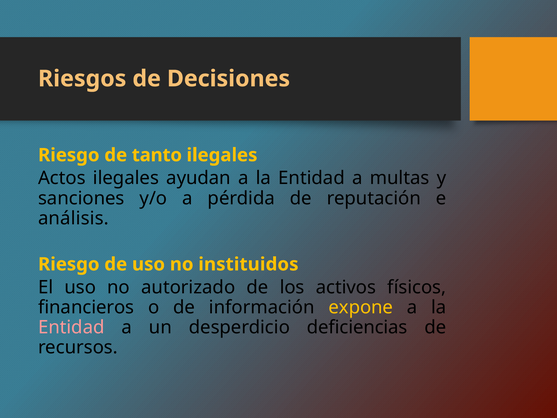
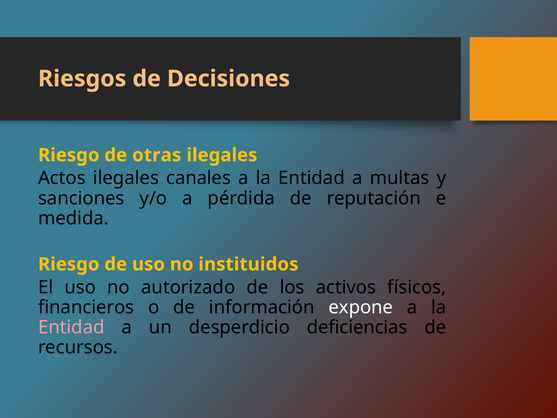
tanto: tanto -> otras
ayudan: ayudan -> canales
análisis: análisis -> medida
expone colour: yellow -> white
